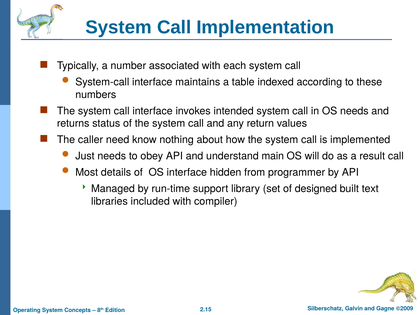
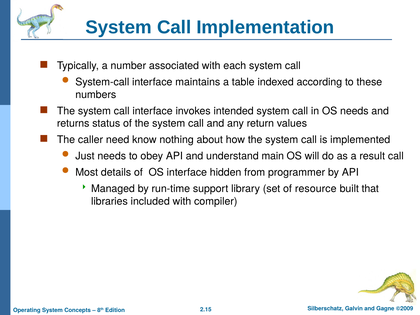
designed: designed -> resource
text: text -> that
